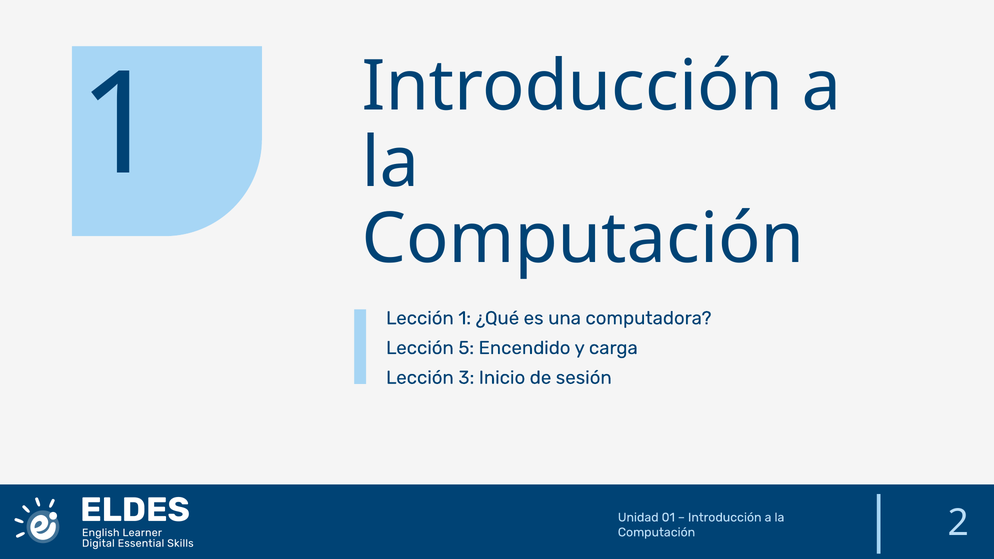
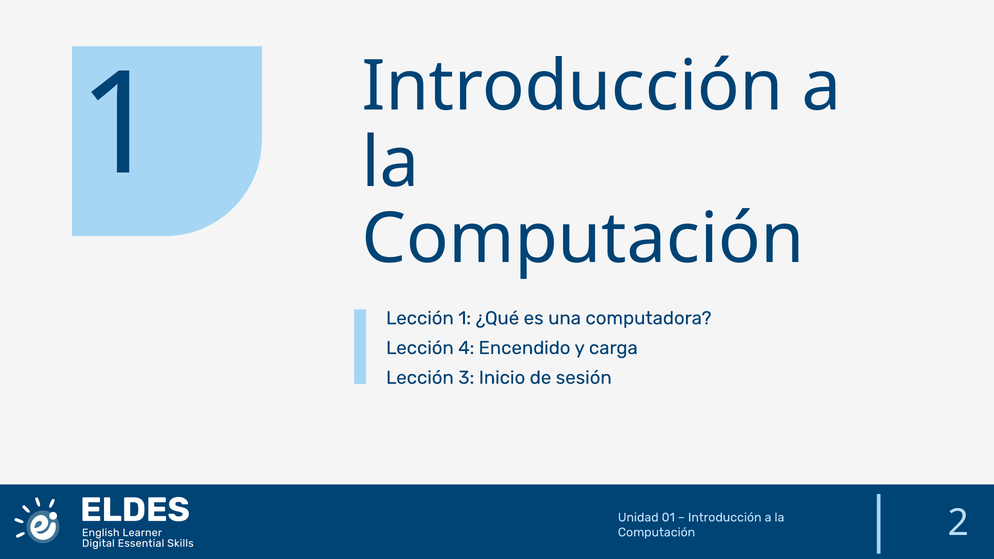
5: 5 -> 4
